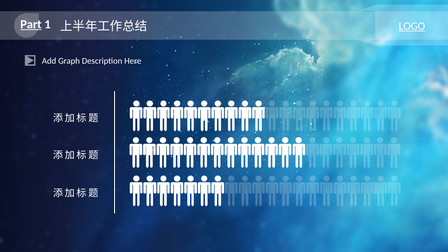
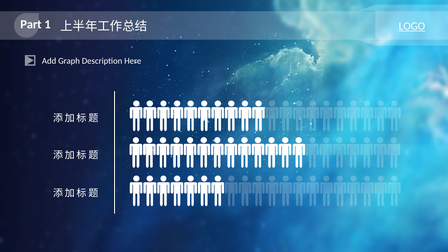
Part underline: present -> none
